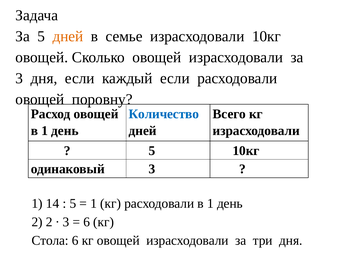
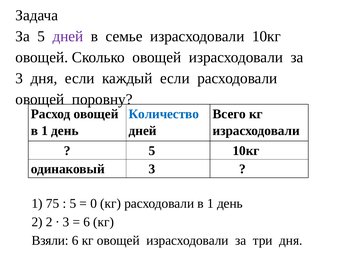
дней at (68, 36) colour: orange -> purple
14: 14 -> 75
1 at (94, 203): 1 -> 0
Стола: Стола -> Взяли
